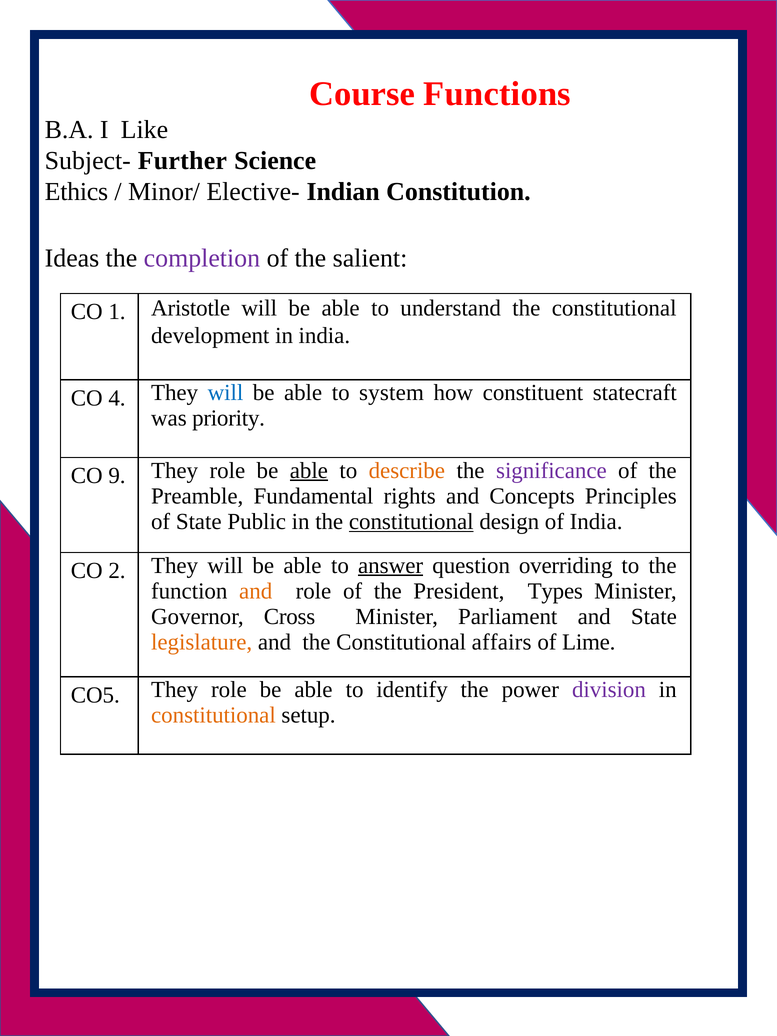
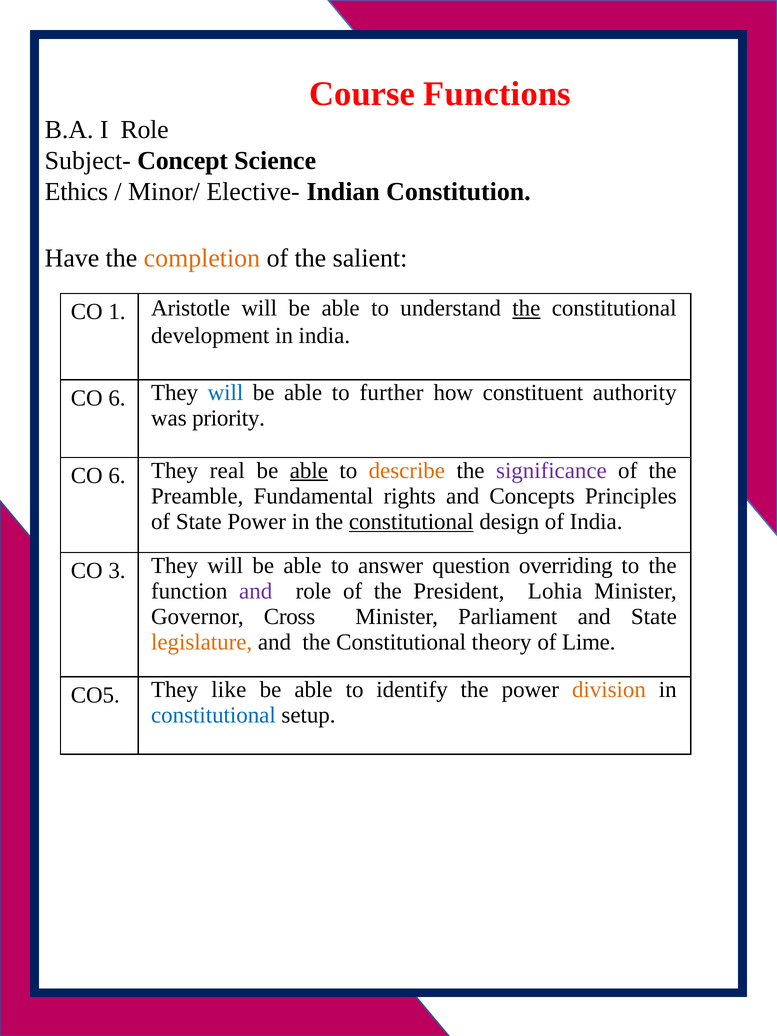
I Like: Like -> Role
Further: Further -> Concept
Ideas: Ideas -> Have
completion colour: purple -> orange
the at (526, 308) underline: none -> present
4 at (117, 398): 4 -> 6
system: system -> further
statecraft: statecraft -> authority
9 at (117, 476): 9 -> 6
role at (227, 471): role -> real
State Public: Public -> Power
2: 2 -> 3
answer underline: present -> none
and at (256, 591) colour: orange -> purple
Types: Types -> Lohia
affairs: affairs -> theory
CO5 They role: role -> like
division colour: purple -> orange
constitutional at (213, 715) colour: orange -> blue
